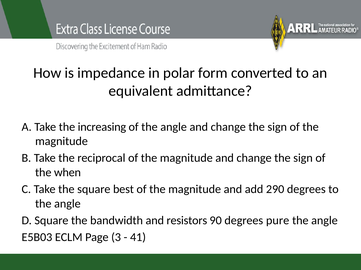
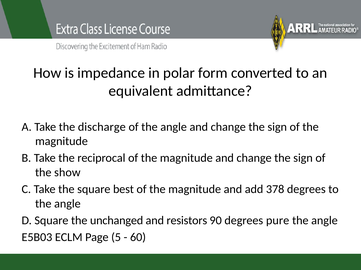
increasing: increasing -> discharge
when: when -> show
290: 290 -> 378
bandwidth: bandwidth -> unchanged
3: 3 -> 5
41: 41 -> 60
